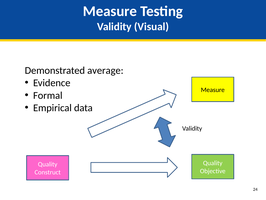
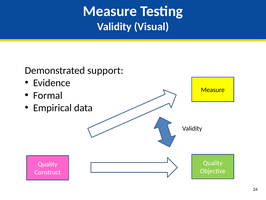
average: average -> support
